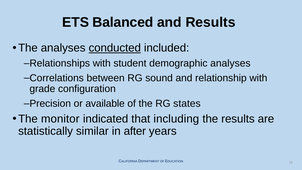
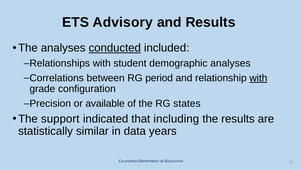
Balanced: Balanced -> Advisory
sound: sound -> period
with at (258, 78) underline: none -> present
monitor: monitor -> support
after: after -> data
